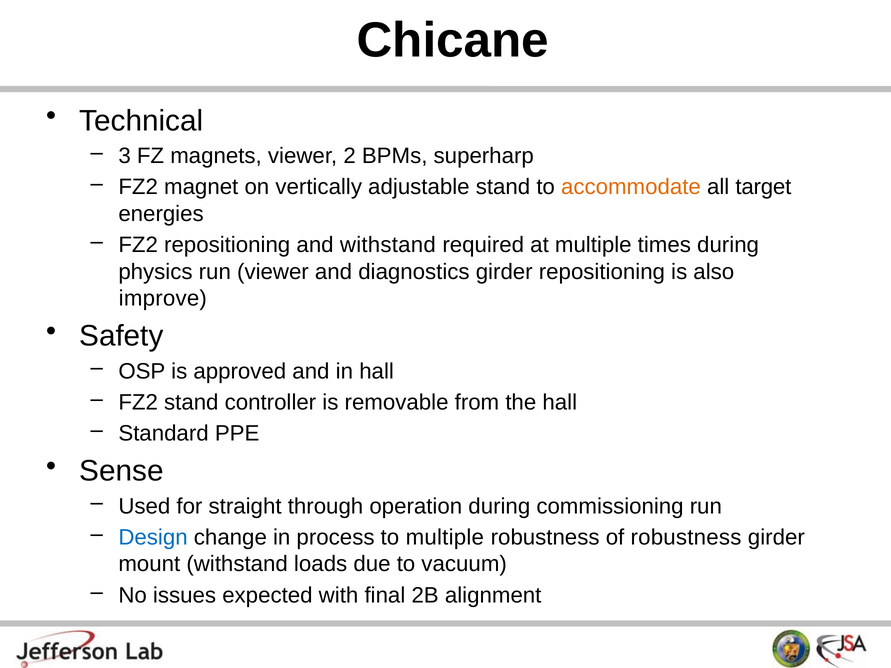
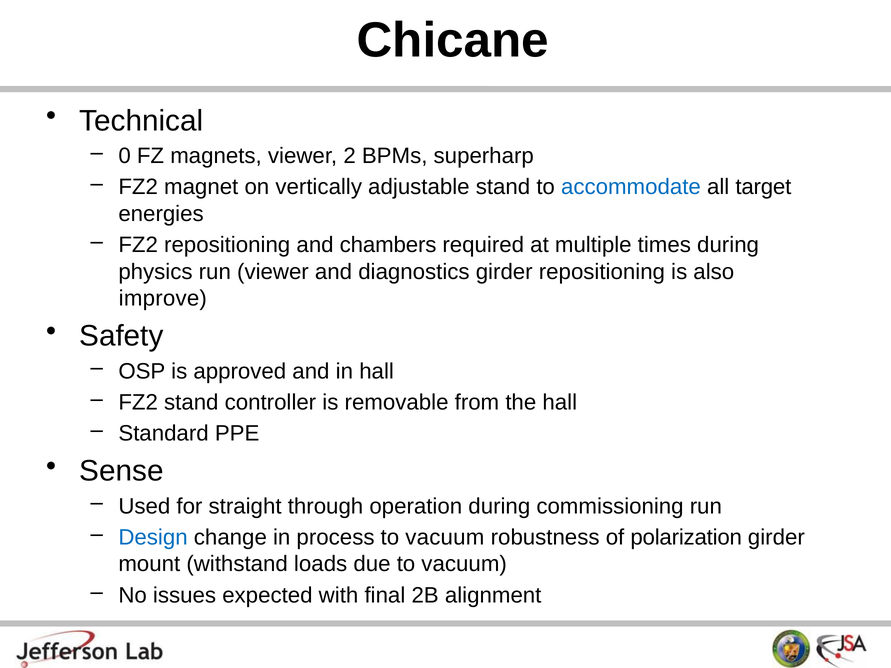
3: 3 -> 0
accommodate colour: orange -> blue
and withstand: withstand -> chambers
process to multiple: multiple -> vacuum
of robustness: robustness -> polarization
